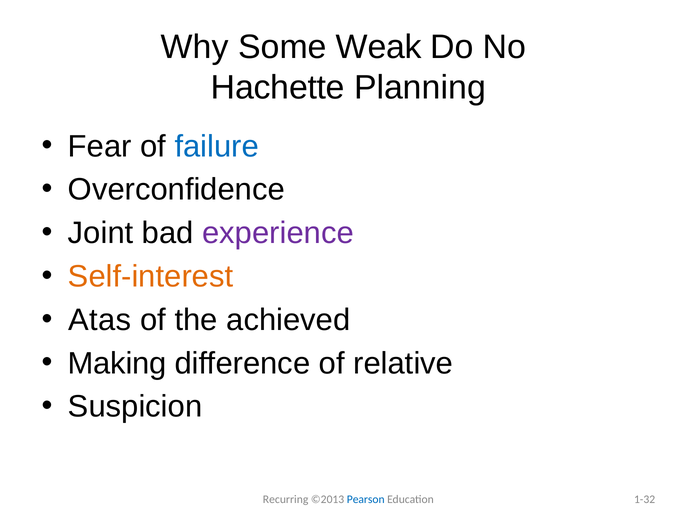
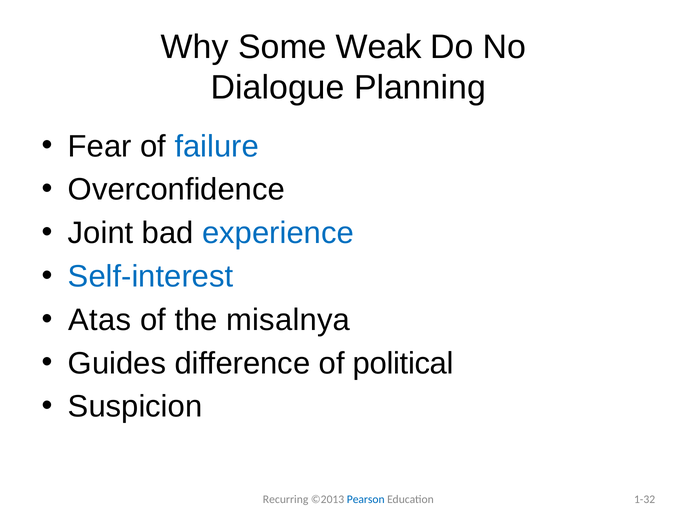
Hachette: Hachette -> Dialogue
experience colour: purple -> blue
Self-interest colour: orange -> blue
achieved: achieved -> misalnya
Making: Making -> Guides
relative: relative -> political
